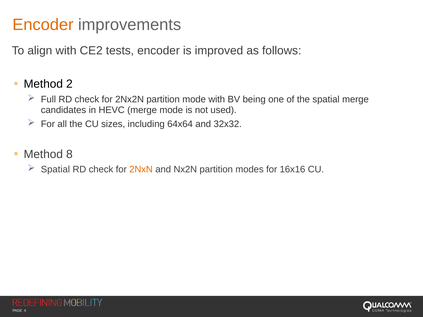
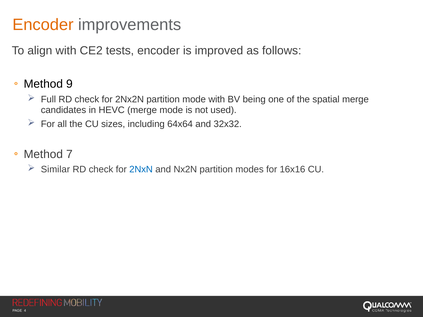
2: 2 -> 9
8: 8 -> 7
Spatial at (55, 170): Spatial -> Similar
2NxN colour: orange -> blue
